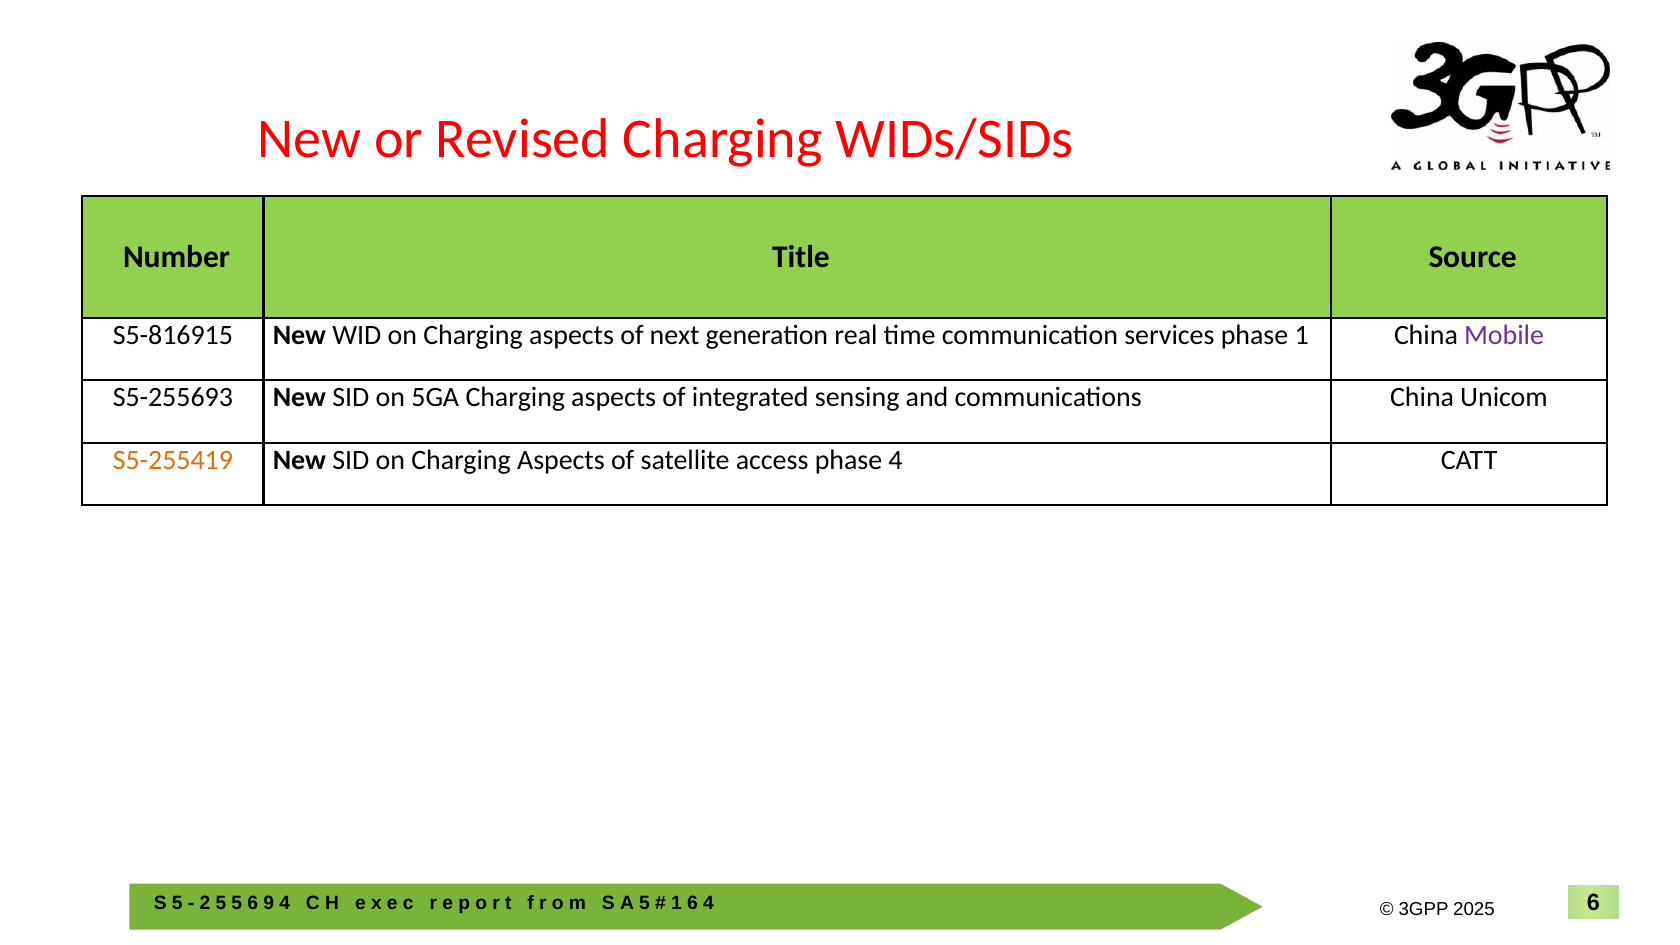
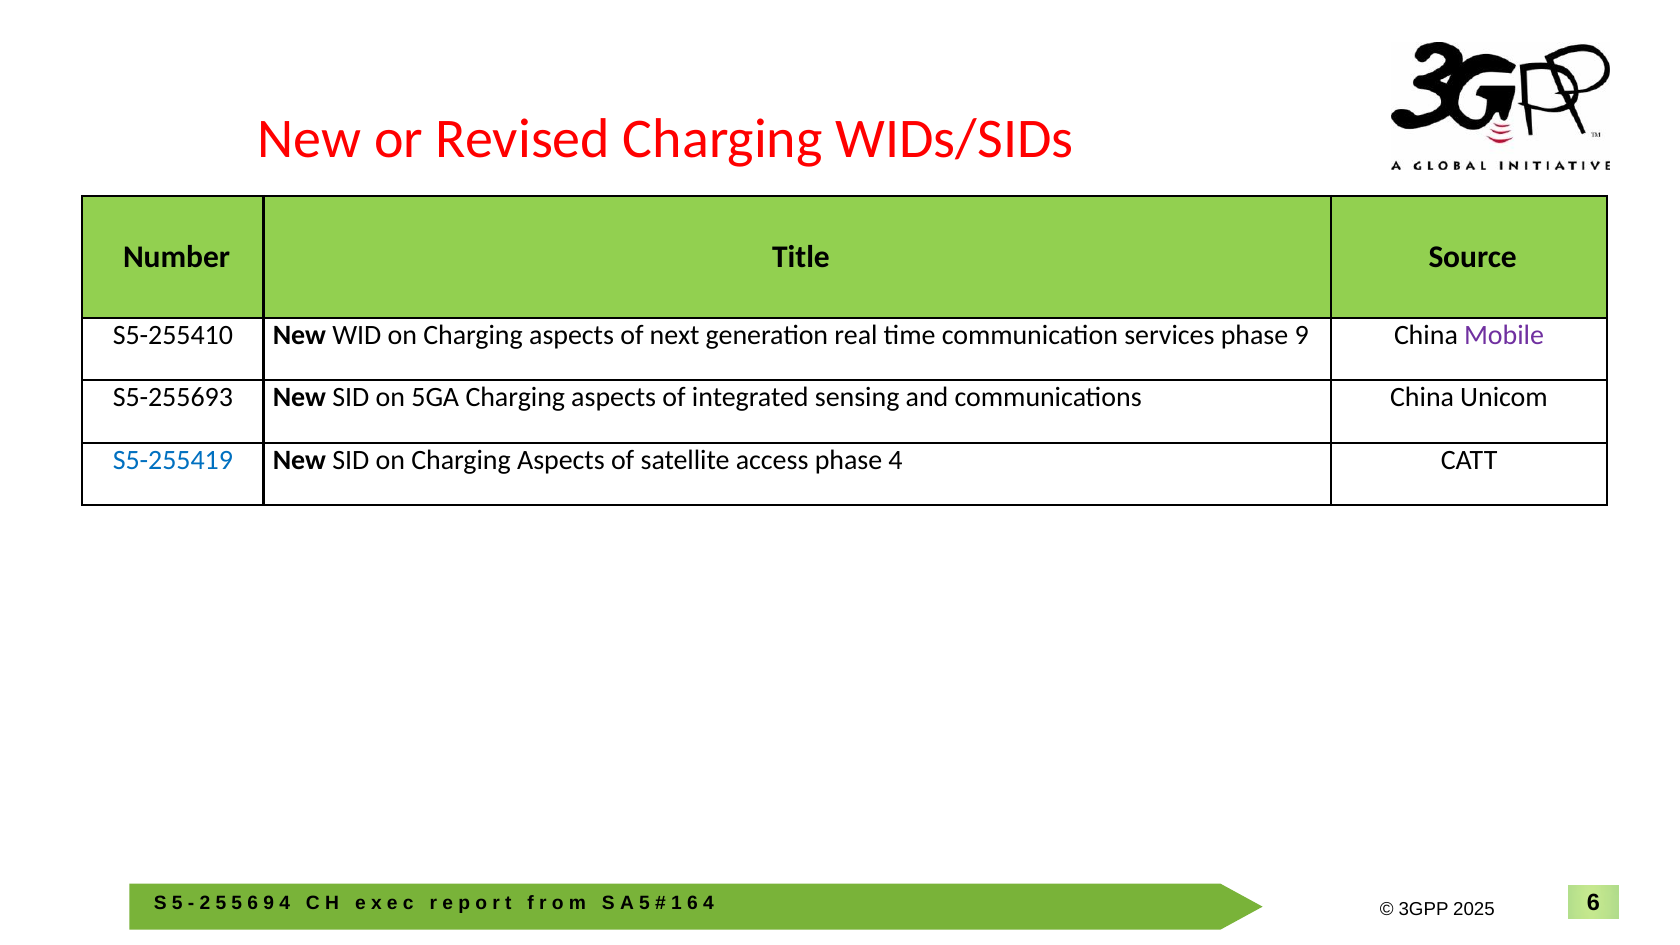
S5-816915: S5-816915 -> S5-255410
phase 1: 1 -> 9
S5-255419 colour: orange -> blue
